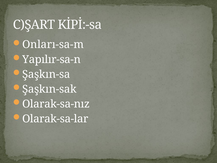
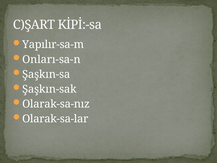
Onları-sa-m: Onları-sa-m -> Yapılır-sa-m
Yapılır-sa-n: Yapılır-sa-n -> Onları-sa-n
